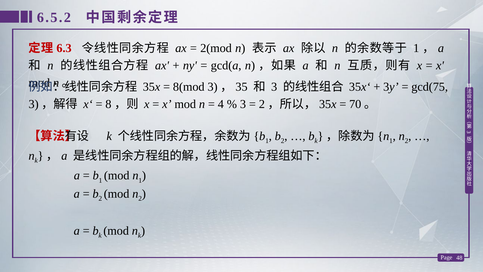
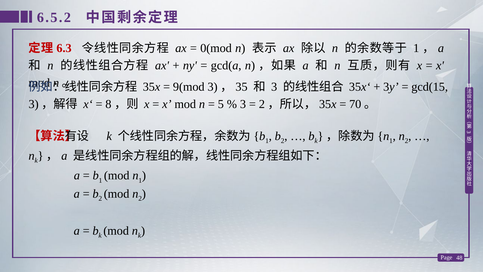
2(mod: 2(mod -> 0(mod
8(mod: 8(mod -> 9(mod
gcd(75: gcd(75 -> gcd(15
4: 4 -> 5
